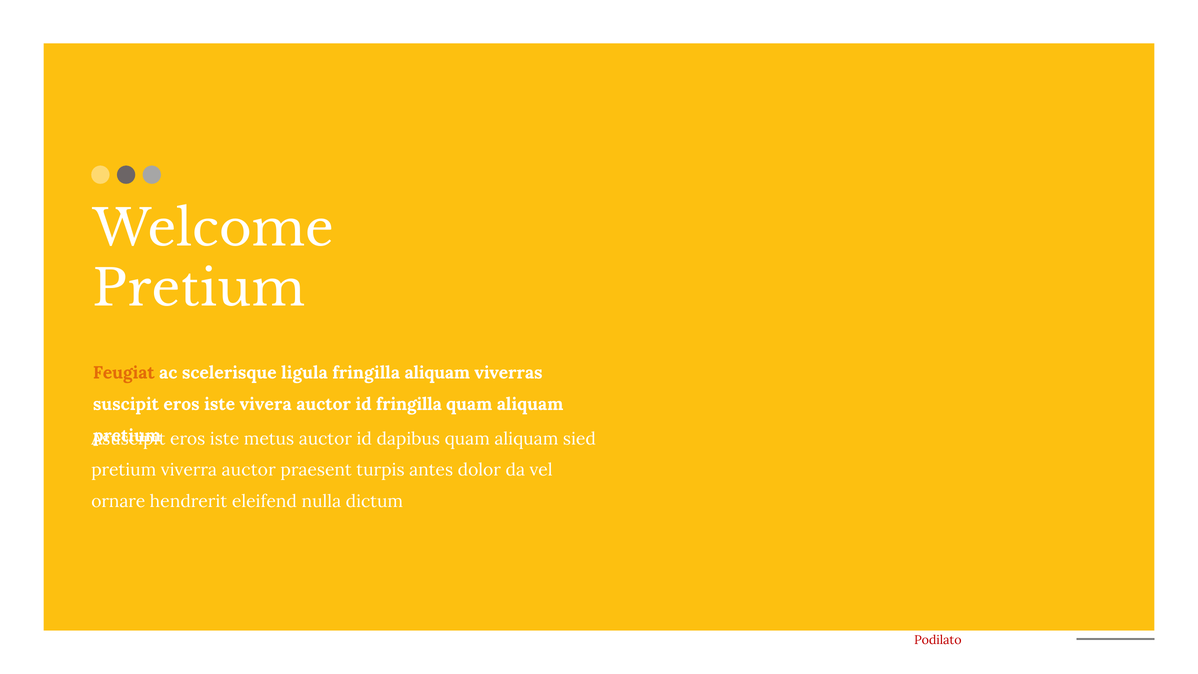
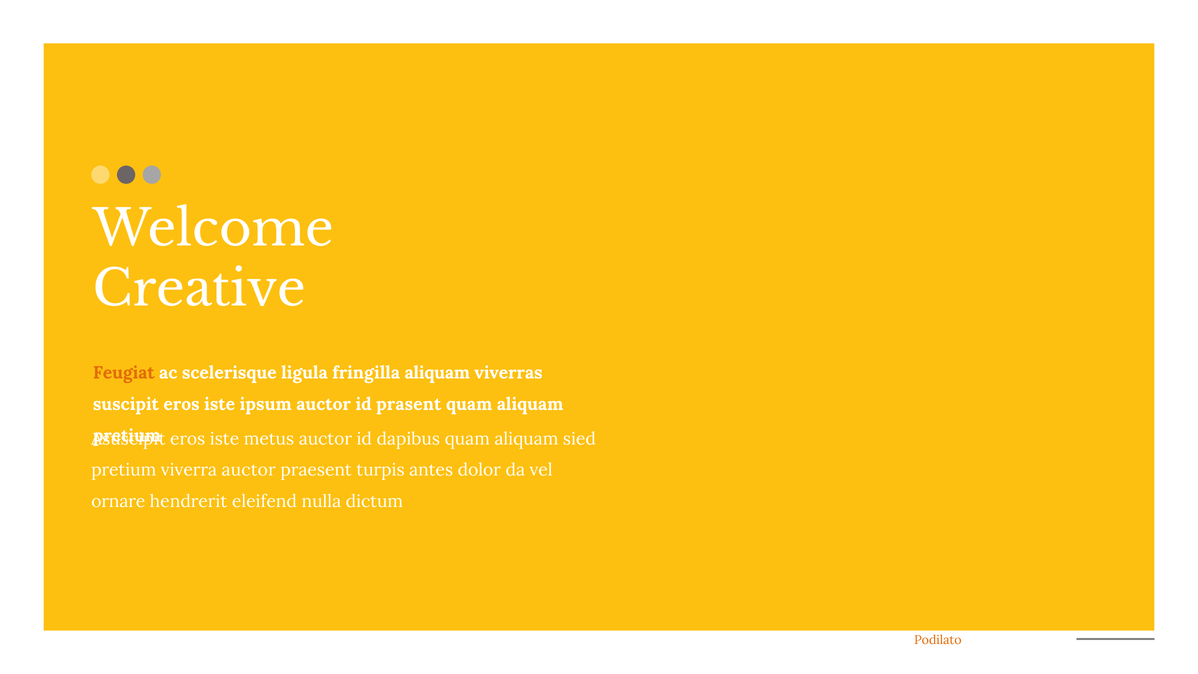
Pretium at (199, 289): Pretium -> Creative
vivera: vivera -> ipsum
id fringilla: fringilla -> prasent
Podilato colour: red -> orange
